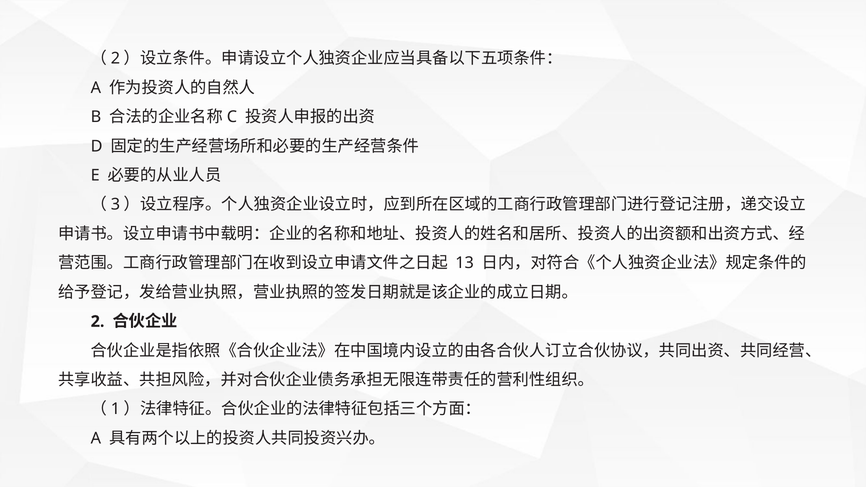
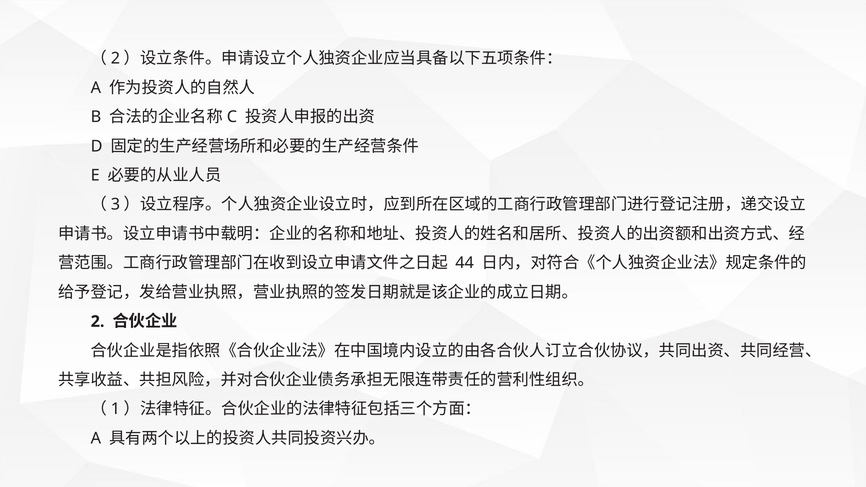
13: 13 -> 44
